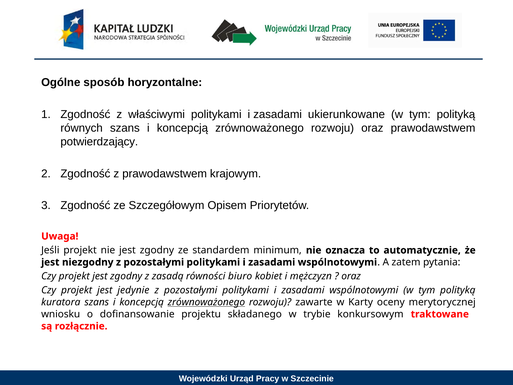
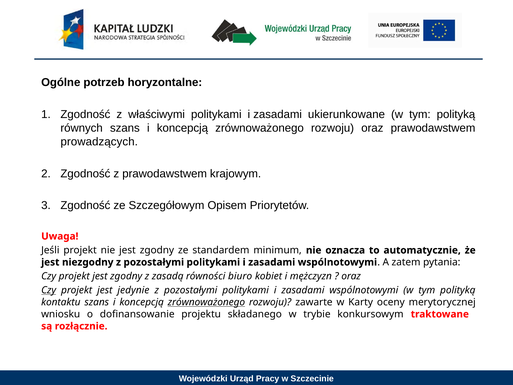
sposób: sposób -> potrzeb
potwierdzający: potwierdzający -> prowadzących
Czy at (49, 290) underline: none -> present
kuratora: kuratora -> kontaktu
